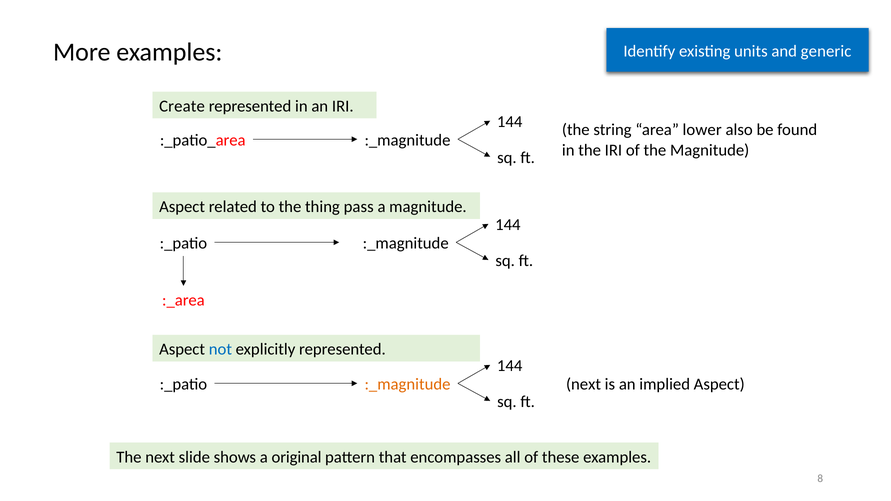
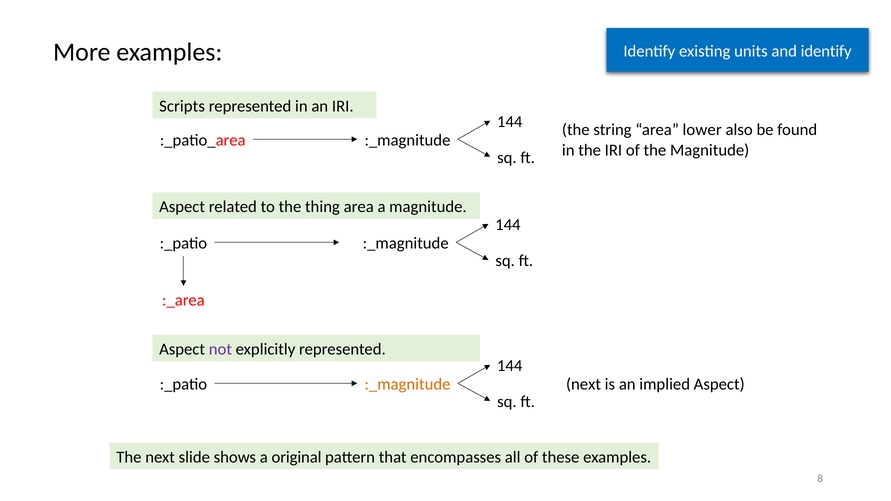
and generic: generic -> identify
Create: Create -> Scripts
thing pass: pass -> area
not colour: blue -> purple
